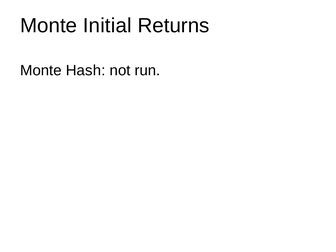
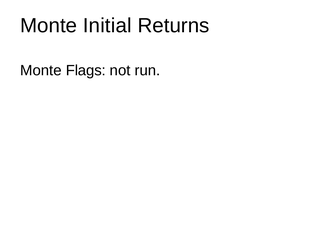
Hash: Hash -> Flags
